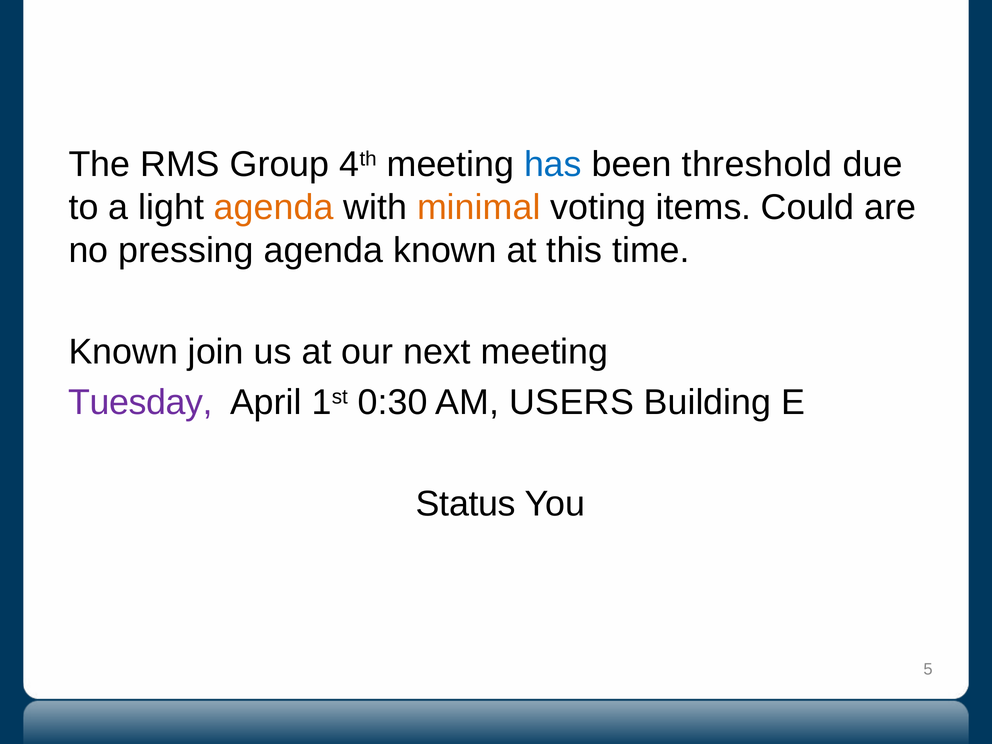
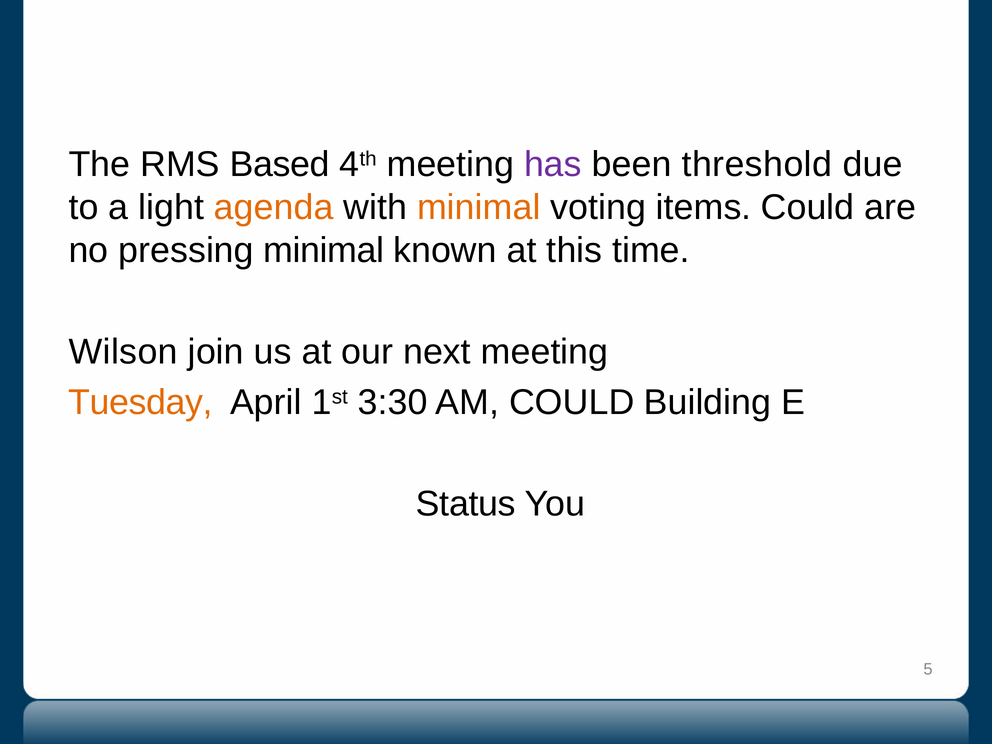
Group: Group -> Based
has colour: blue -> purple
pressing agenda: agenda -> minimal
Known at (123, 352): Known -> Wilson
Tuesday colour: purple -> orange
0:30: 0:30 -> 3:30
AM USERS: USERS -> COULD
